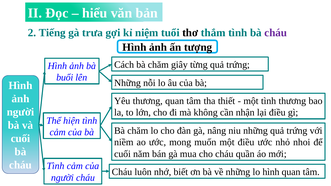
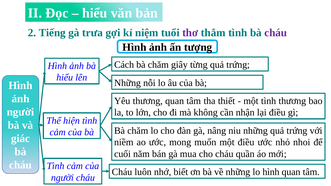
thơ colour: black -> purple
buổi at (65, 78): buổi -> hiểu
cuối at (21, 139): cuối -> giác
